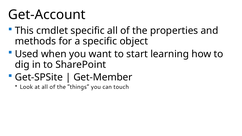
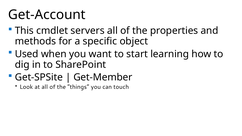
cmdlet specific: specific -> servers
